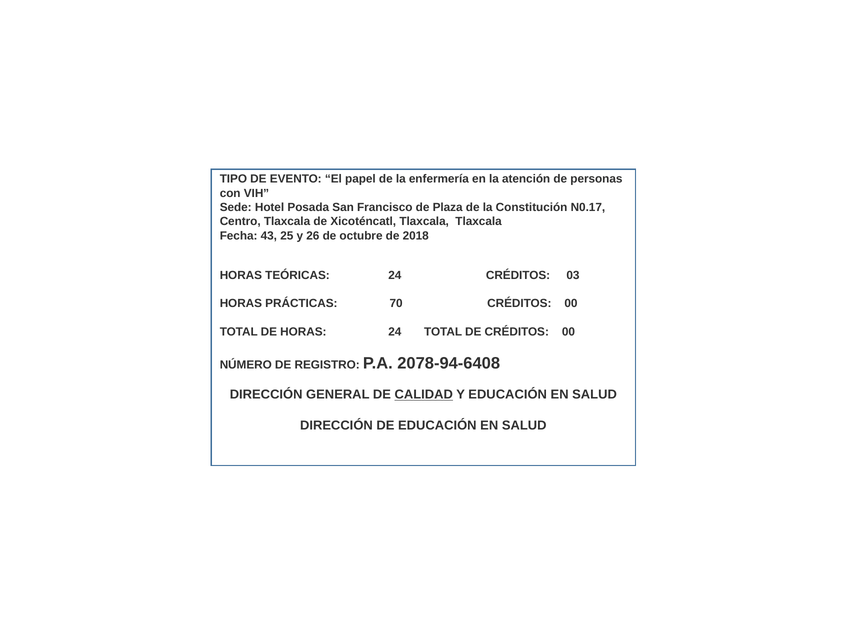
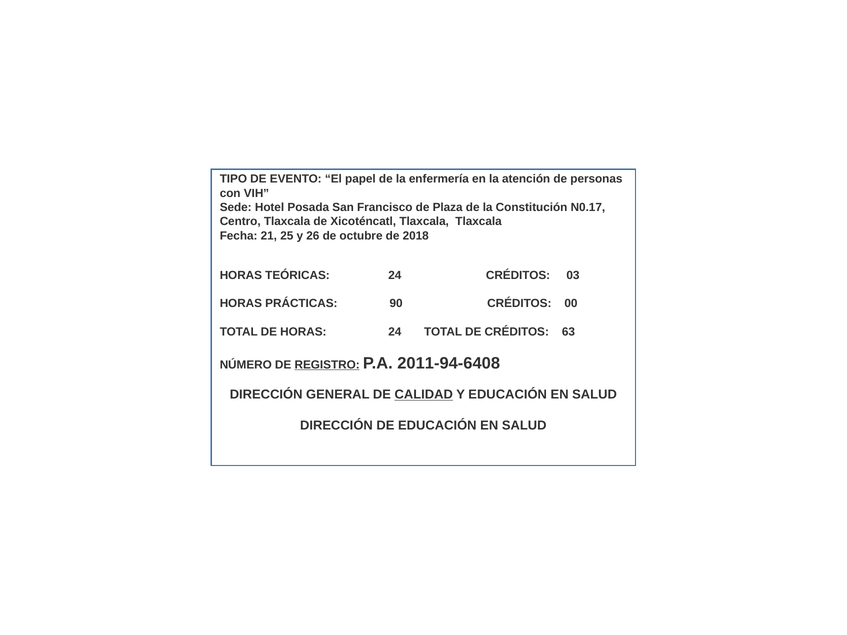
43: 43 -> 21
70: 70 -> 90
DE CRÉDITOS 00: 00 -> 63
REGISTRO underline: none -> present
2078-94-6408: 2078-94-6408 -> 2011-94-6408
